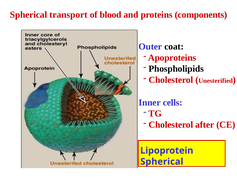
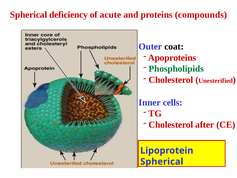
transport: transport -> deficiency
blood: blood -> acute
components: components -> compounds
Phospholipids colour: black -> green
